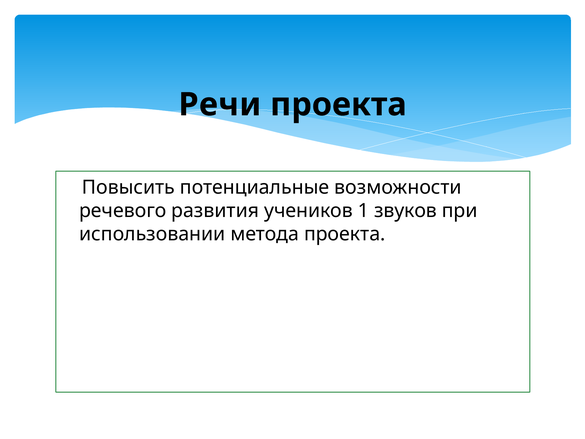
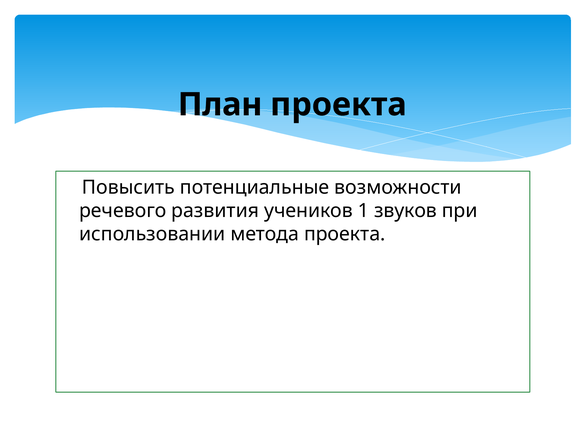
Речи: Речи -> План
